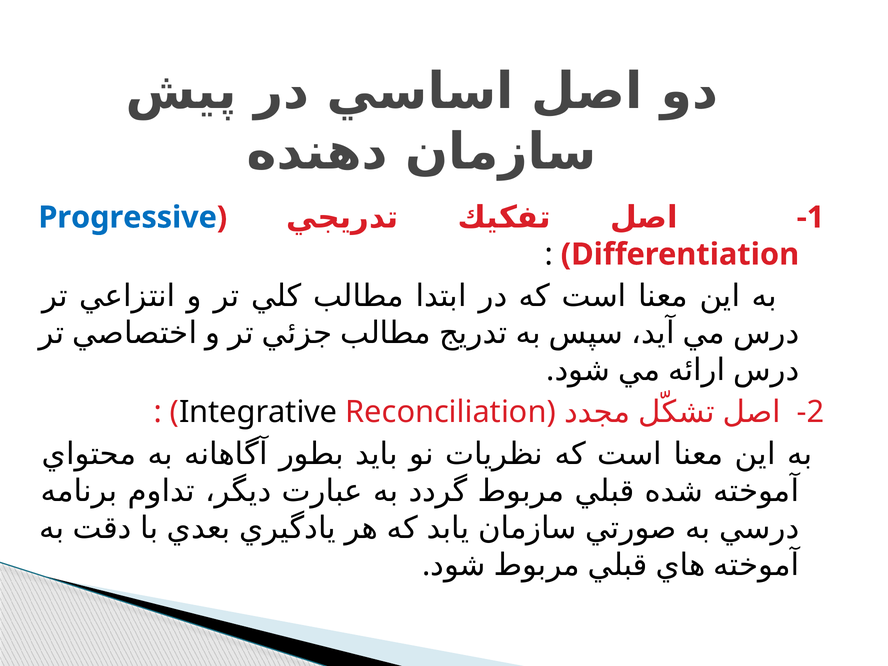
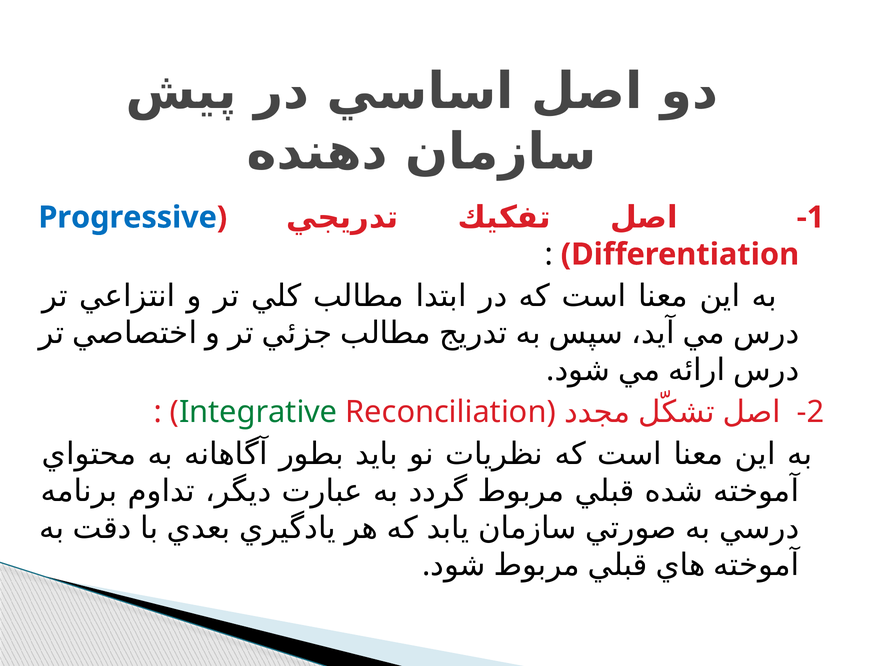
Integrative colour: black -> green
